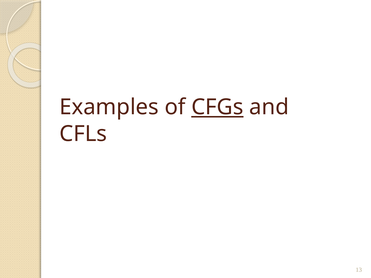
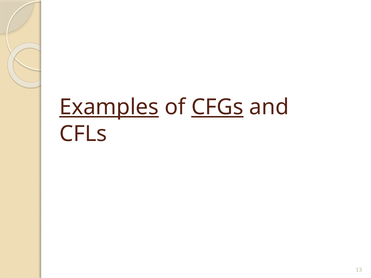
Examples underline: none -> present
